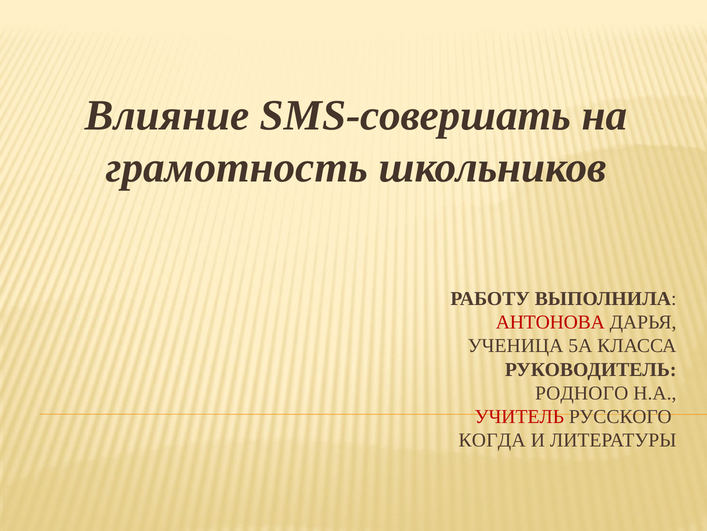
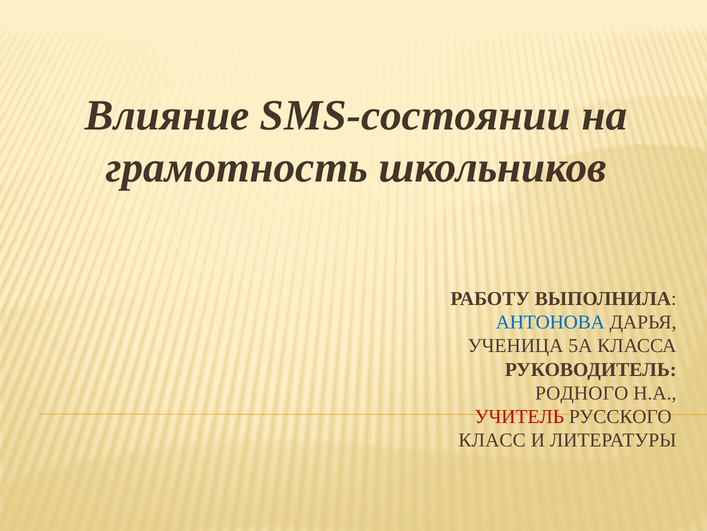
SMS-совершать: SMS-совершать -> SMS-состоянии
АНТОНОВА colour: red -> blue
КОГДА: КОГДА -> КЛАСС
